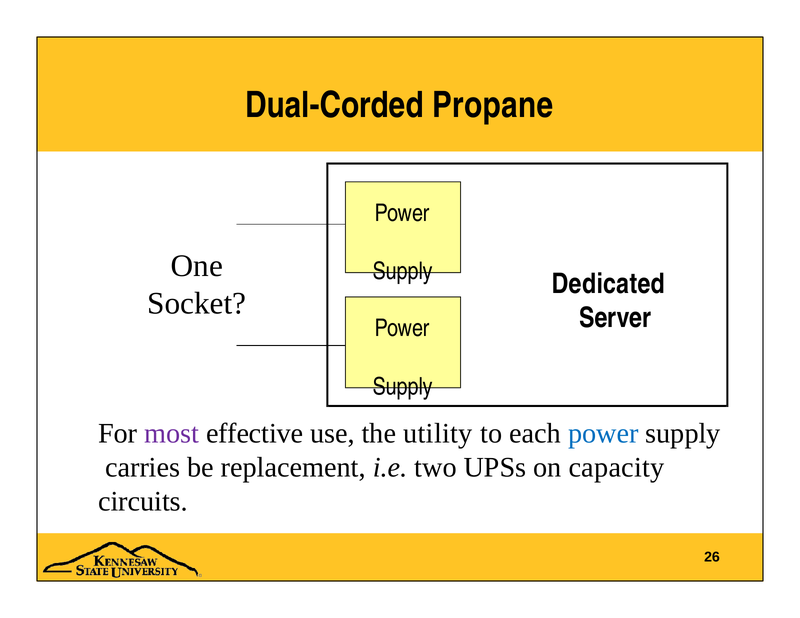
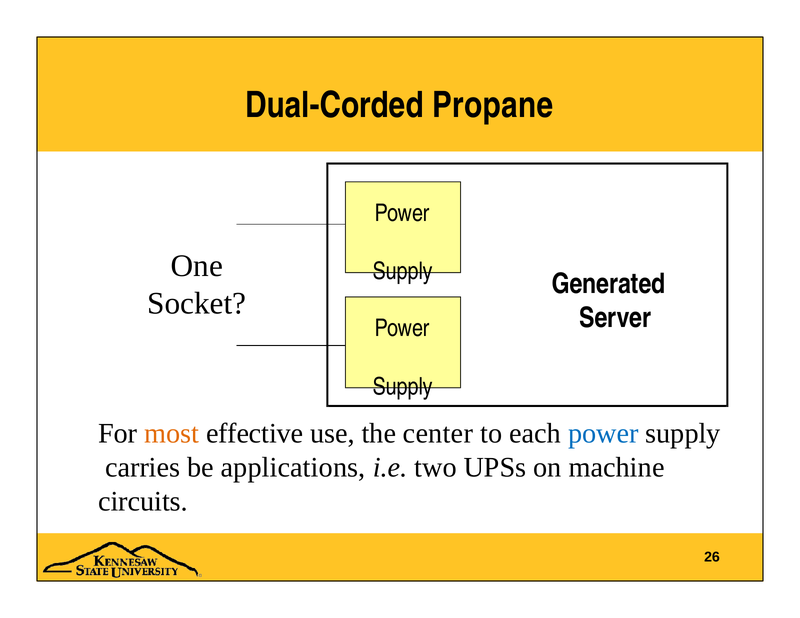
Dedicated: Dedicated -> Generated
most colour: purple -> orange
utility: utility -> center
replacement: replacement -> applications
capacity: capacity -> machine
